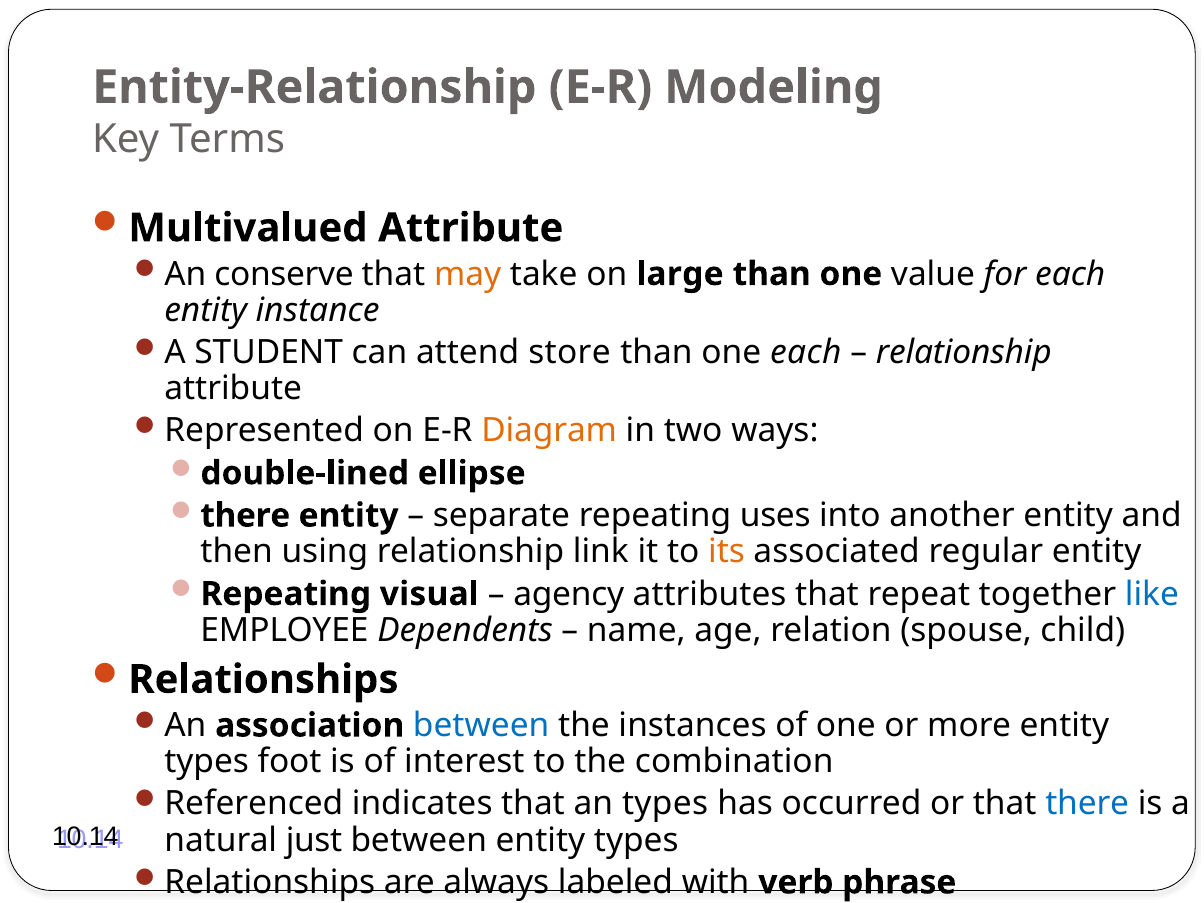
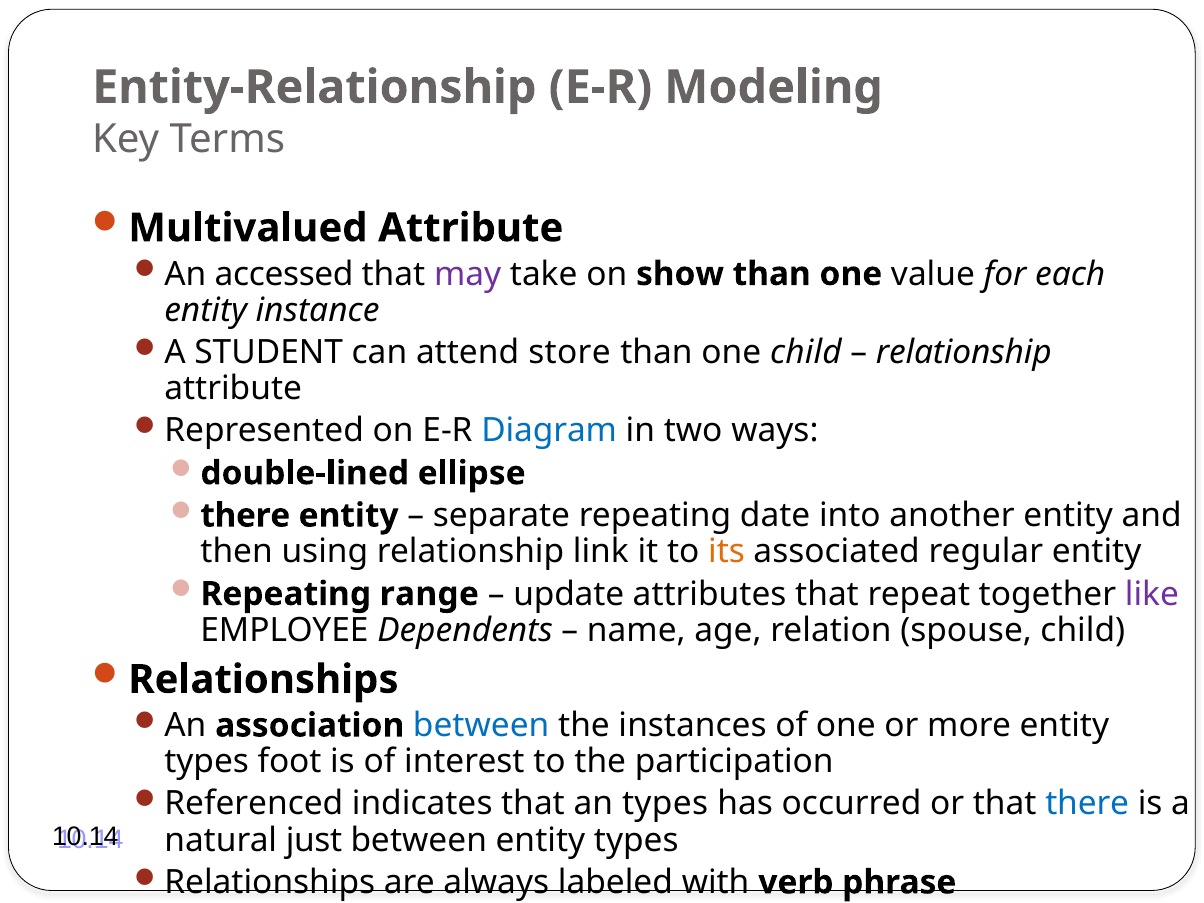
conserve: conserve -> accessed
may colour: orange -> purple
large: large -> show
one each: each -> child
Diagram colour: orange -> blue
uses: uses -> date
visual: visual -> range
agency: agency -> update
like colour: blue -> purple
combination: combination -> participation
